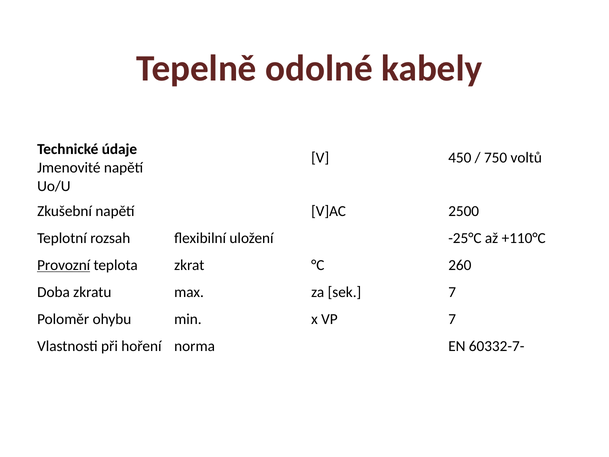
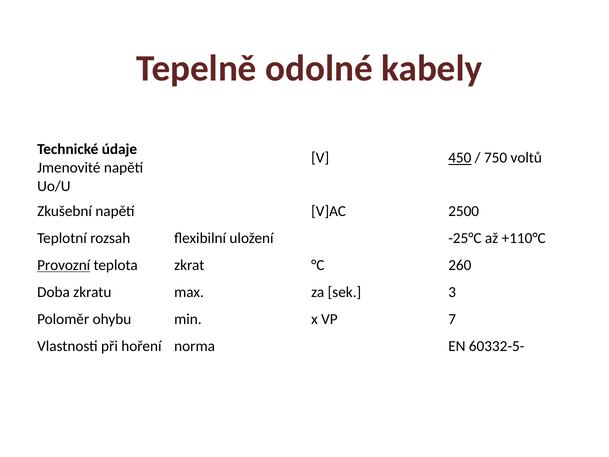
450 underline: none -> present
sek 7: 7 -> 3
60332-7-: 60332-7- -> 60332-5-
